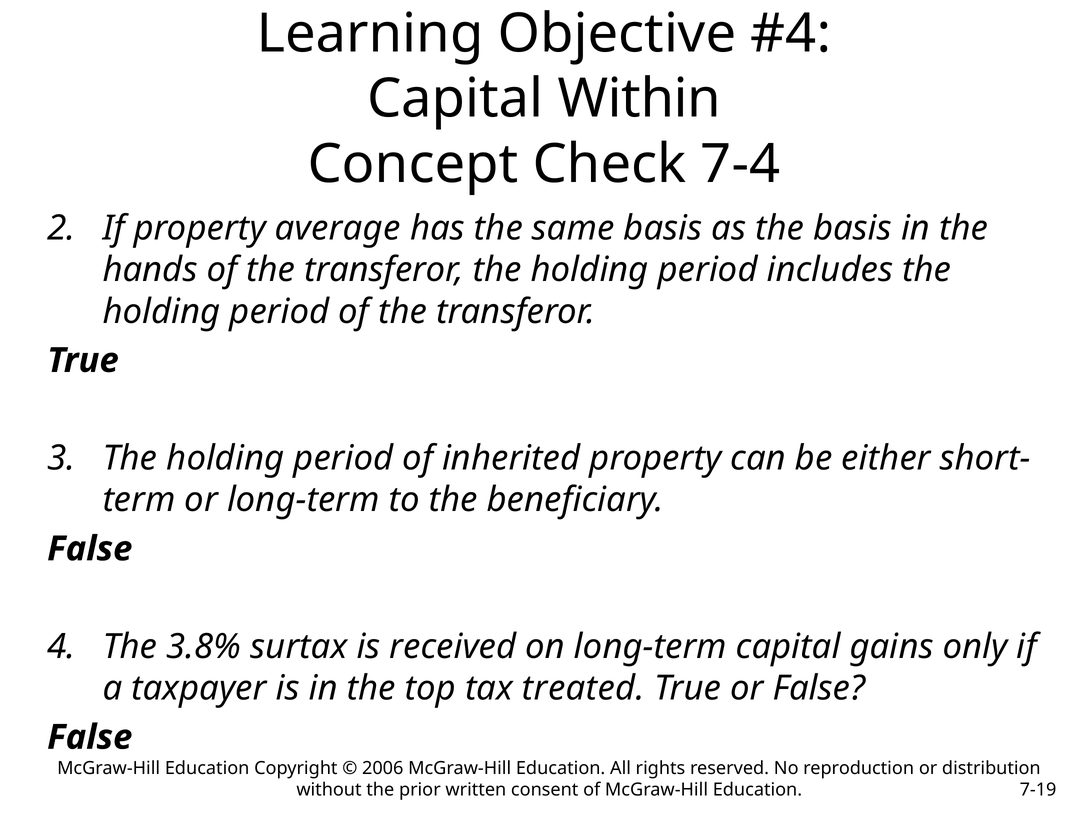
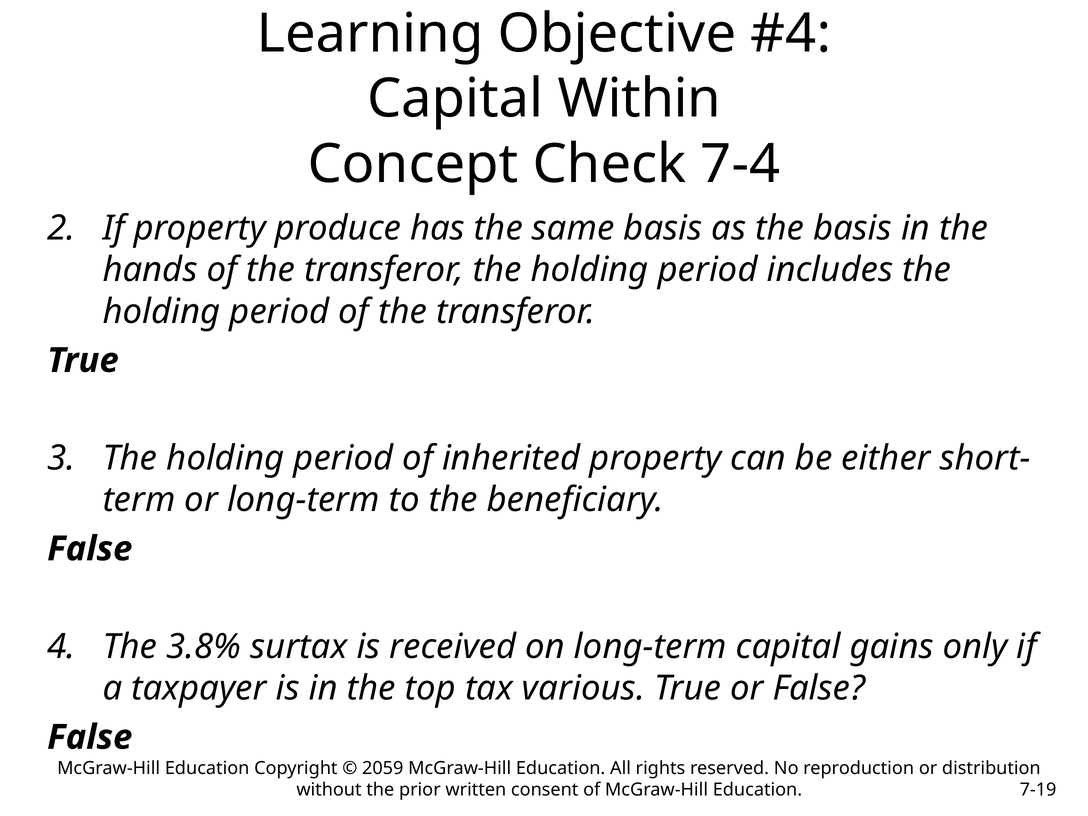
average: average -> produce
treated: treated -> various
2006: 2006 -> 2059
